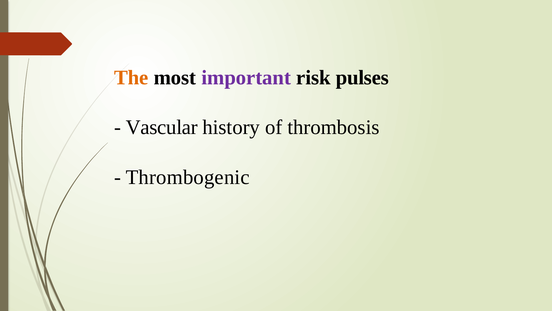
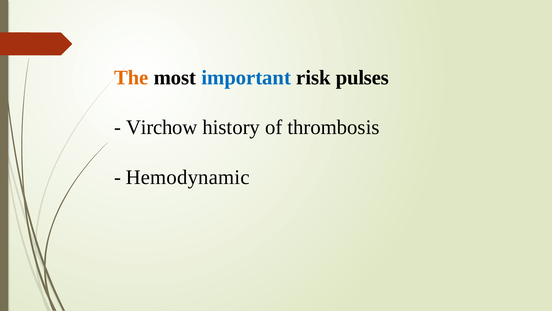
important colour: purple -> blue
Vascular: Vascular -> Virchow
Thrombogenic: Thrombogenic -> Hemodynamic
